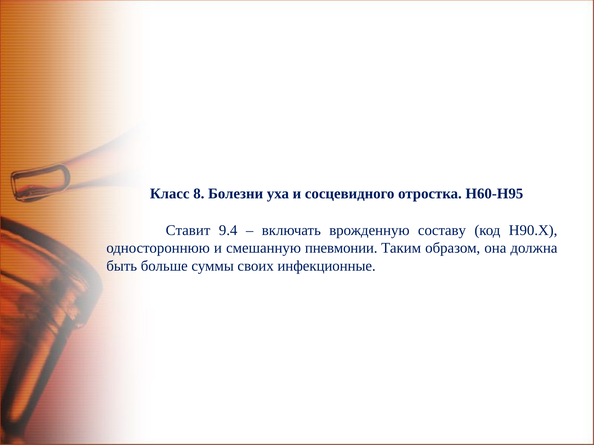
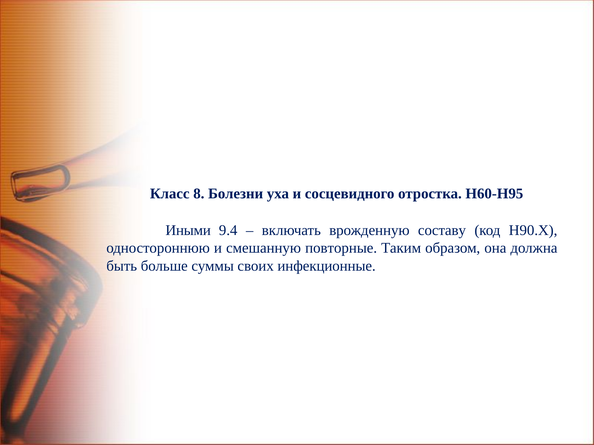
Ставит: Ставит -> Иными
пневмонии: пневмонии -> повторные
